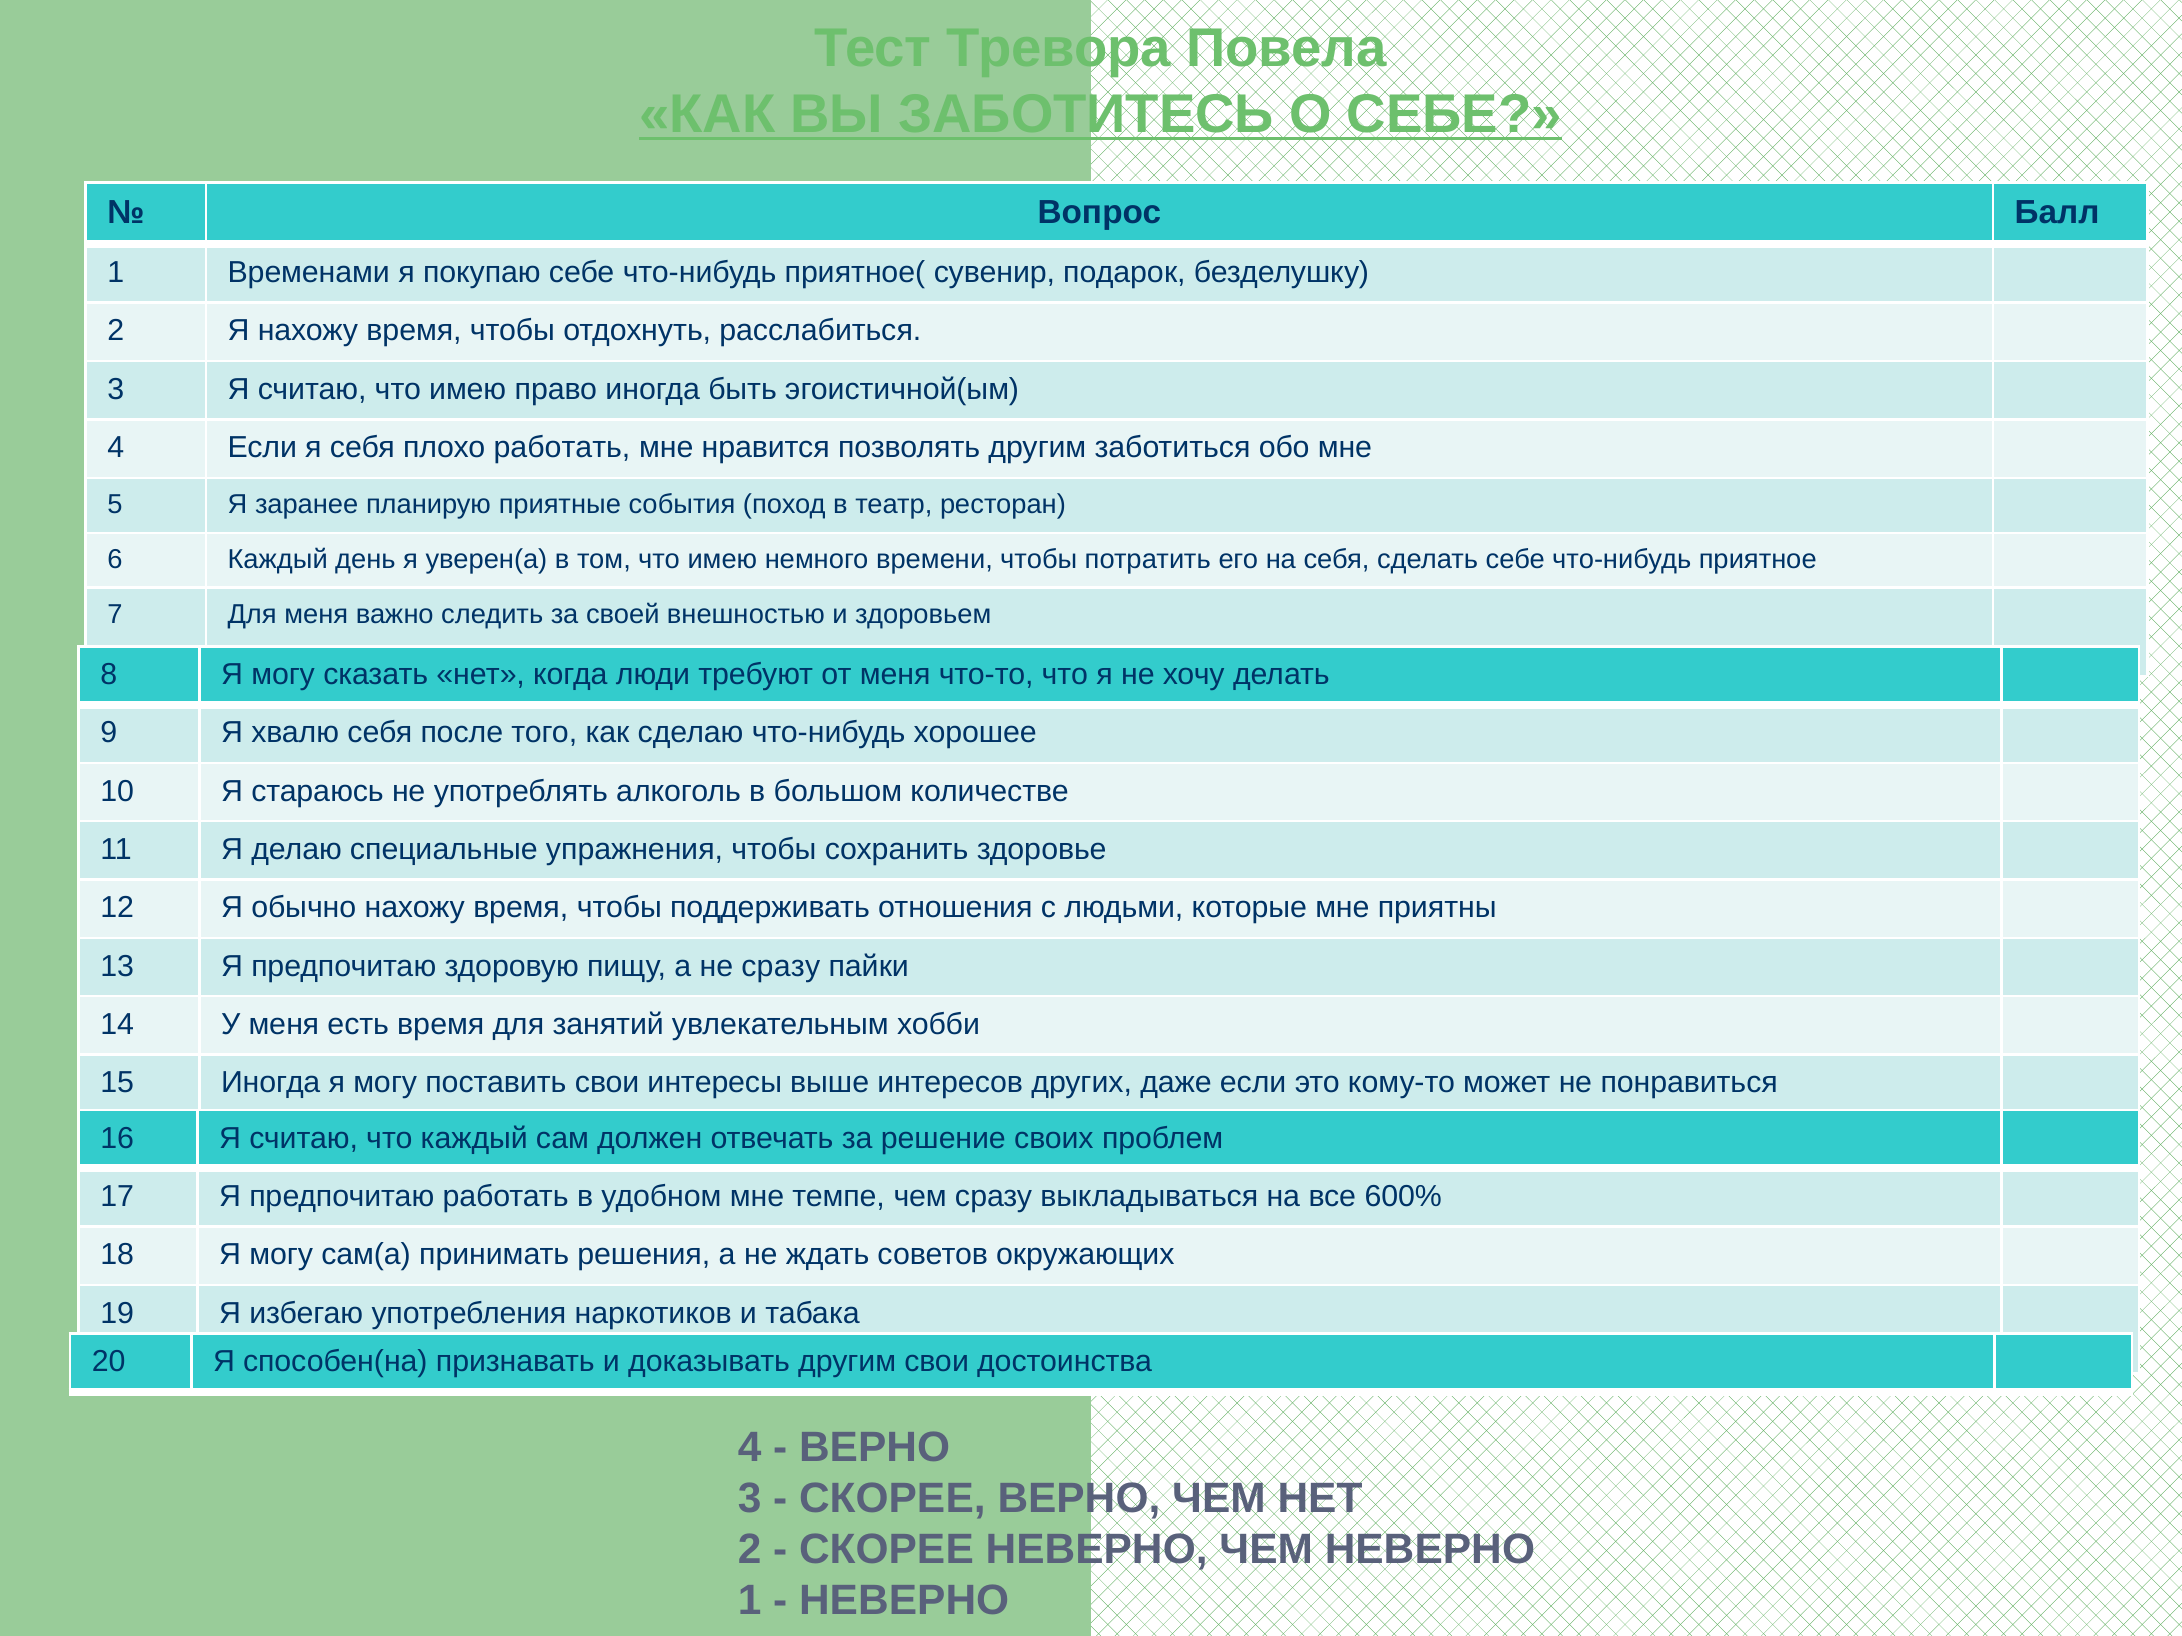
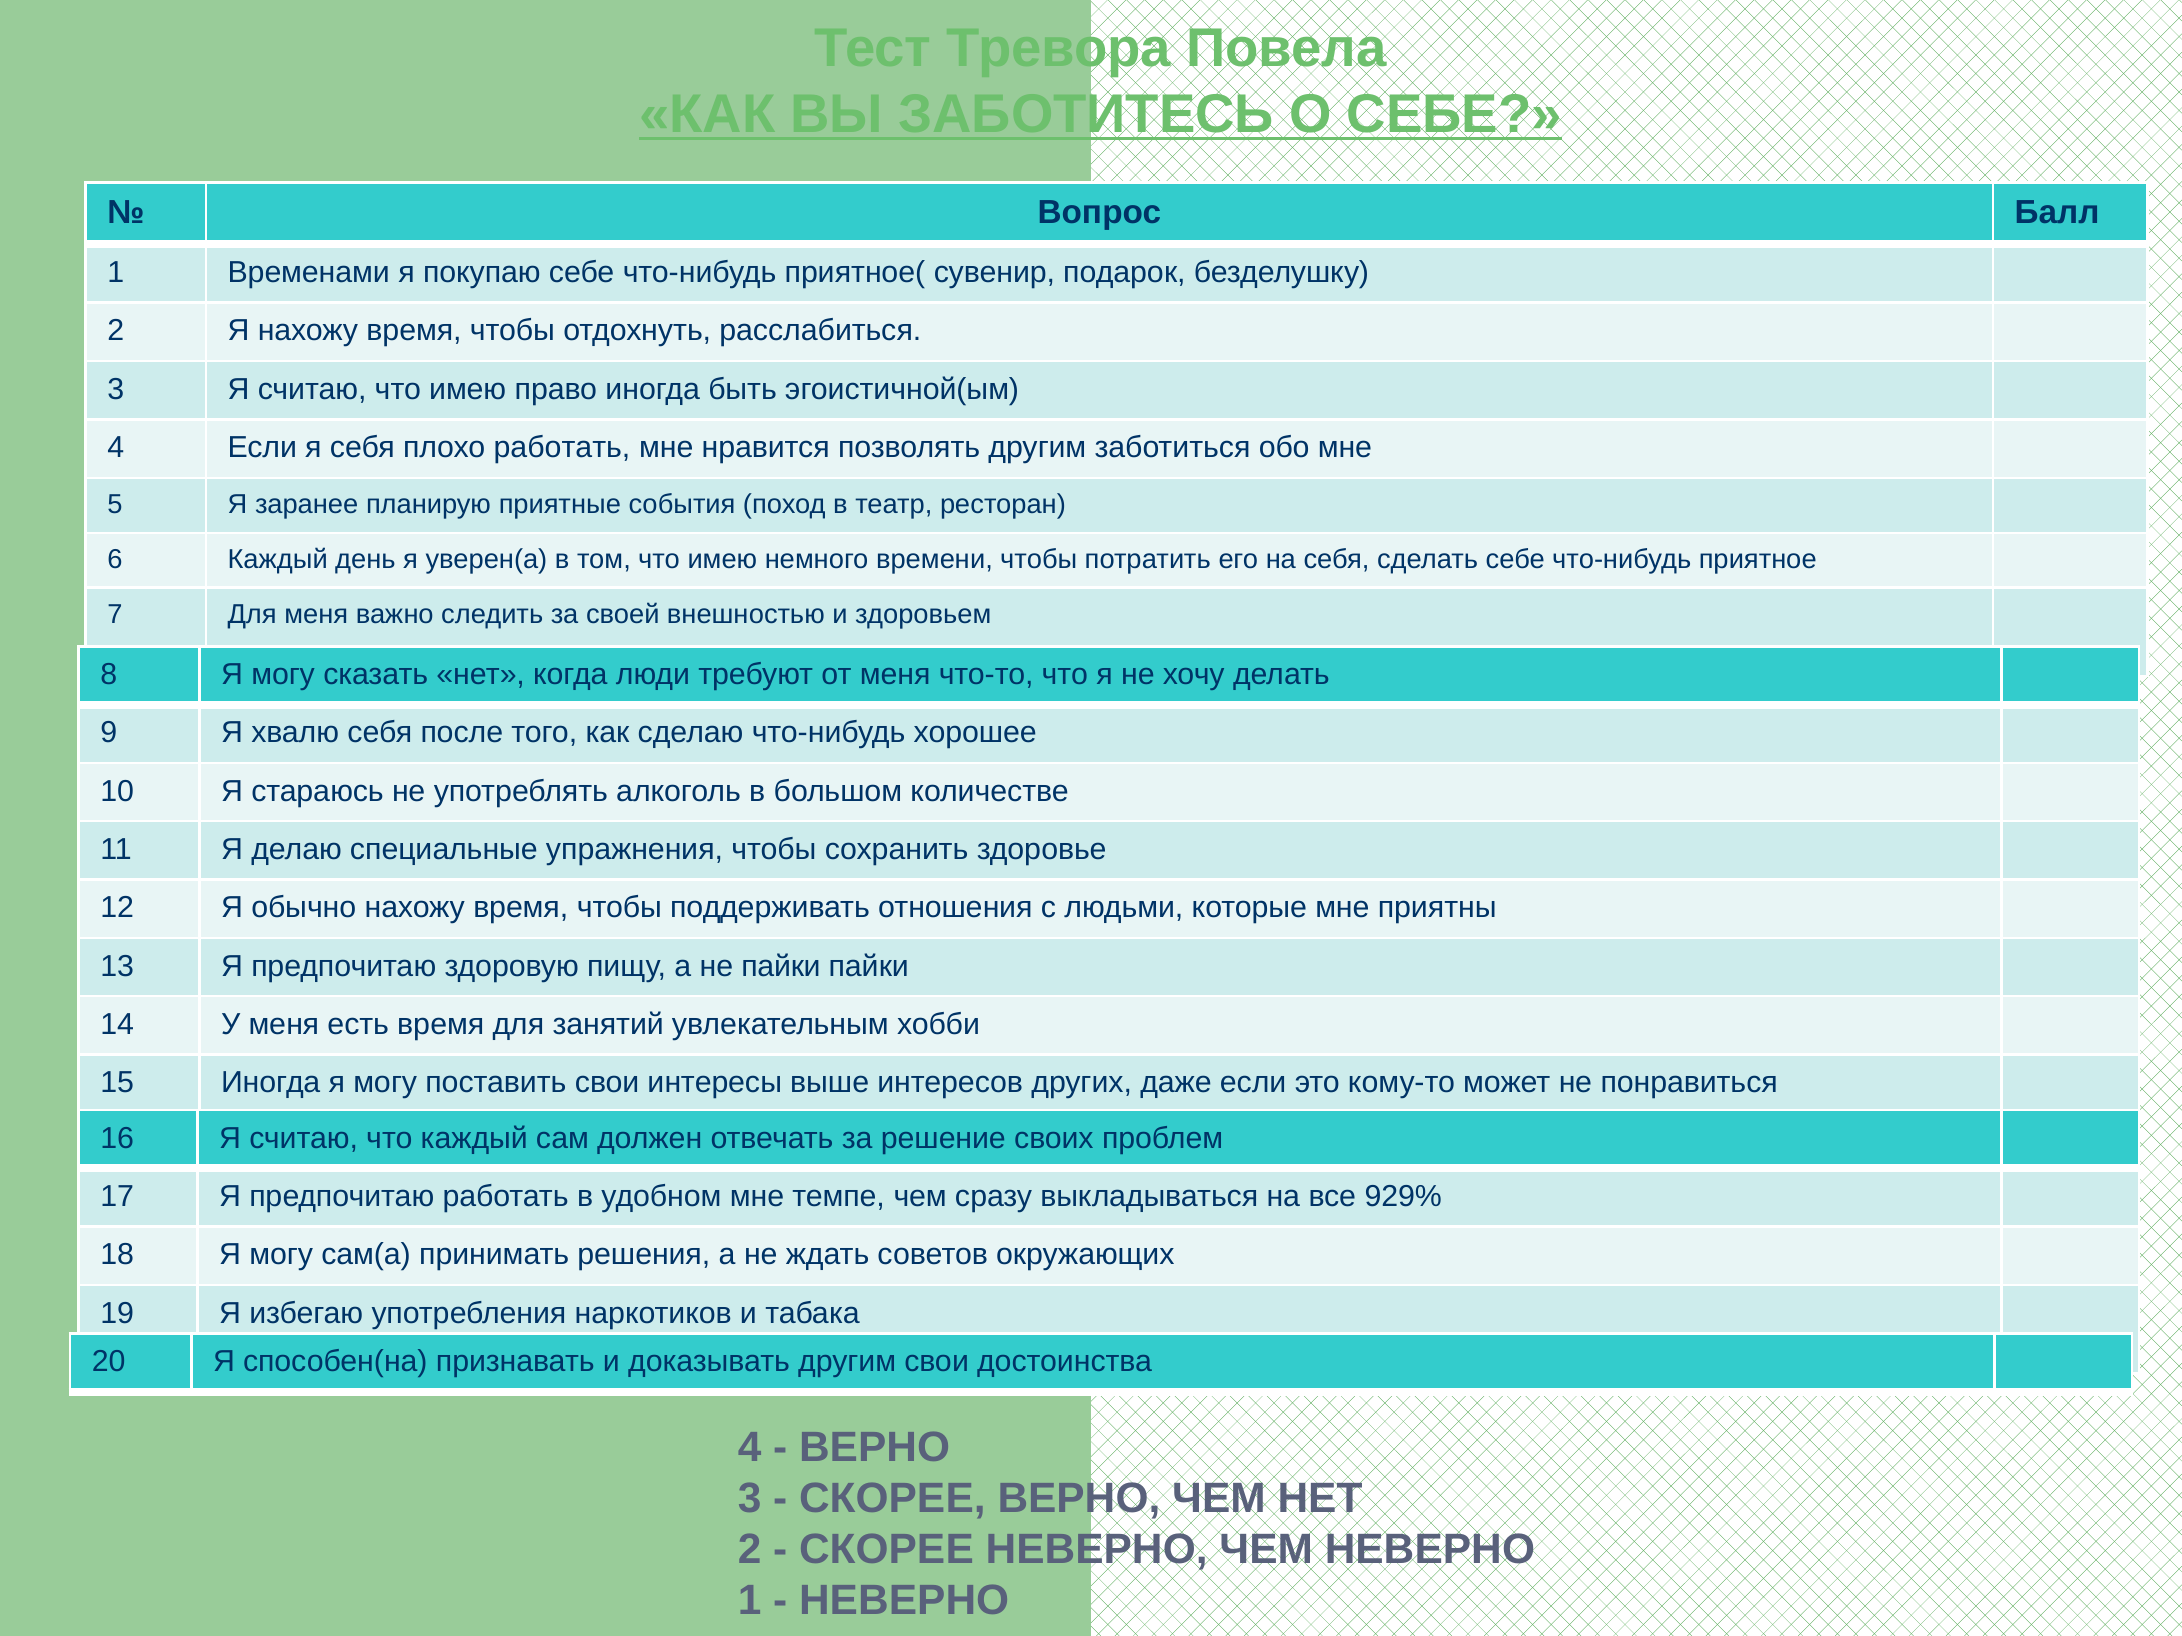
не сразу: сразу -> пайки
600%: 600% -> 929%
